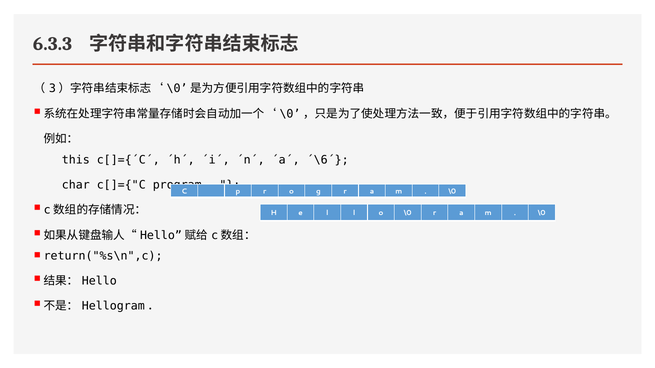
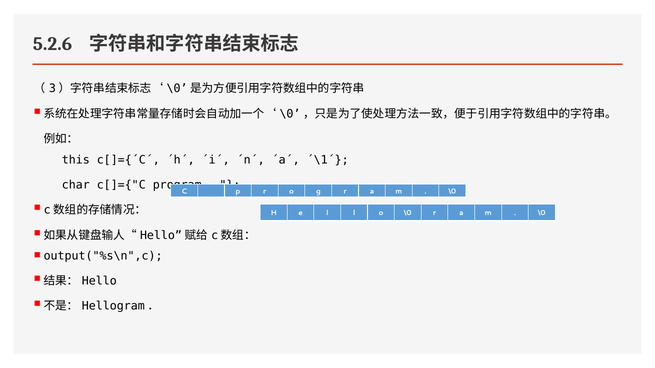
6.3.3: 6.3.3 -> 5.2.6
´\6´: ´\6´ -> ´\1´
return("%s\n",c: return("%s\n",c -> output("%s\n",c
